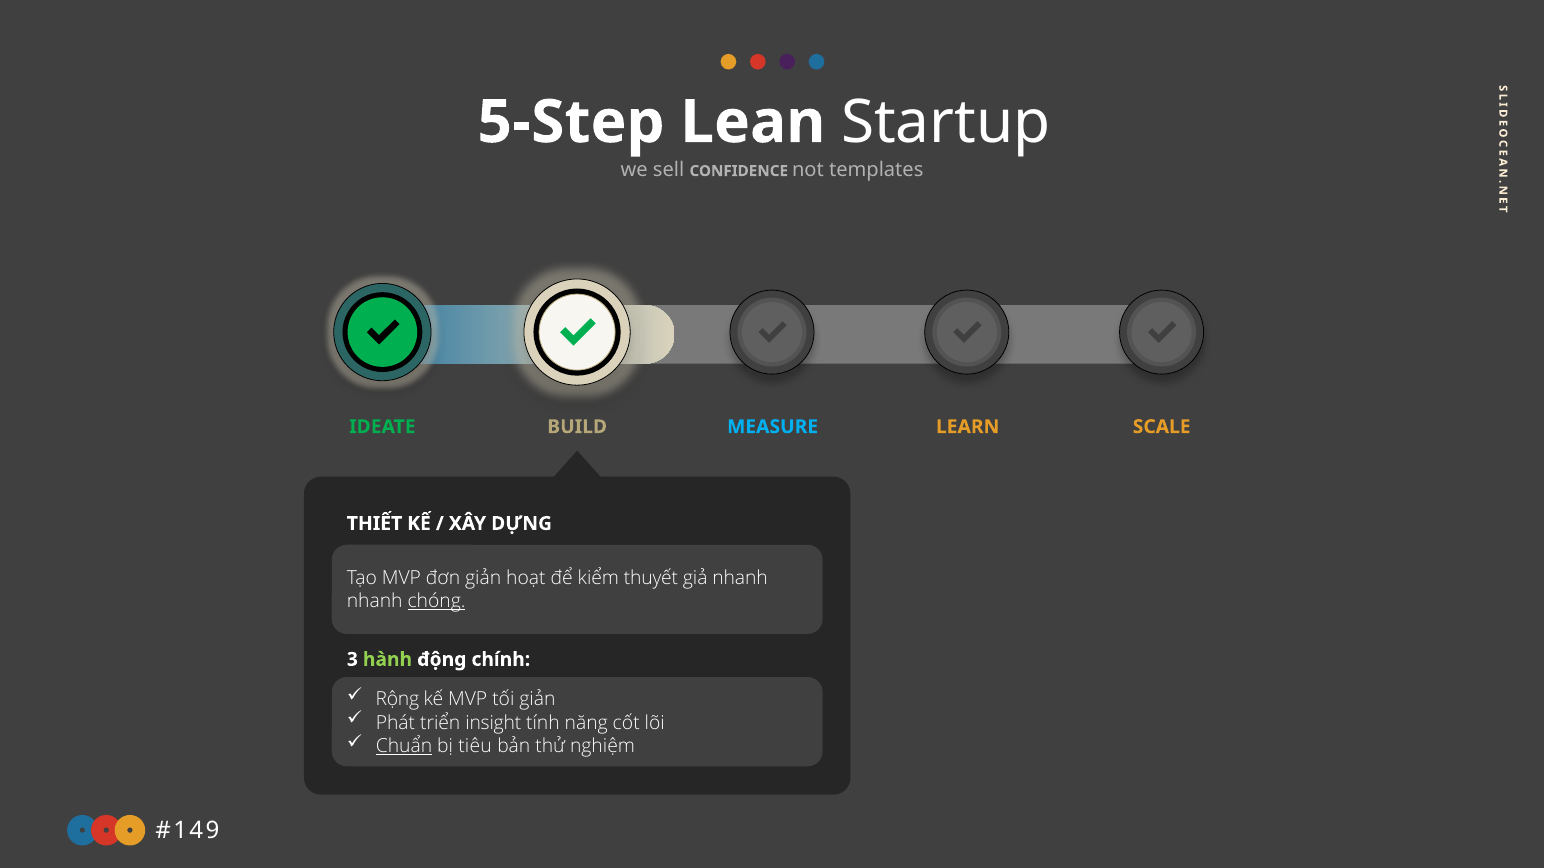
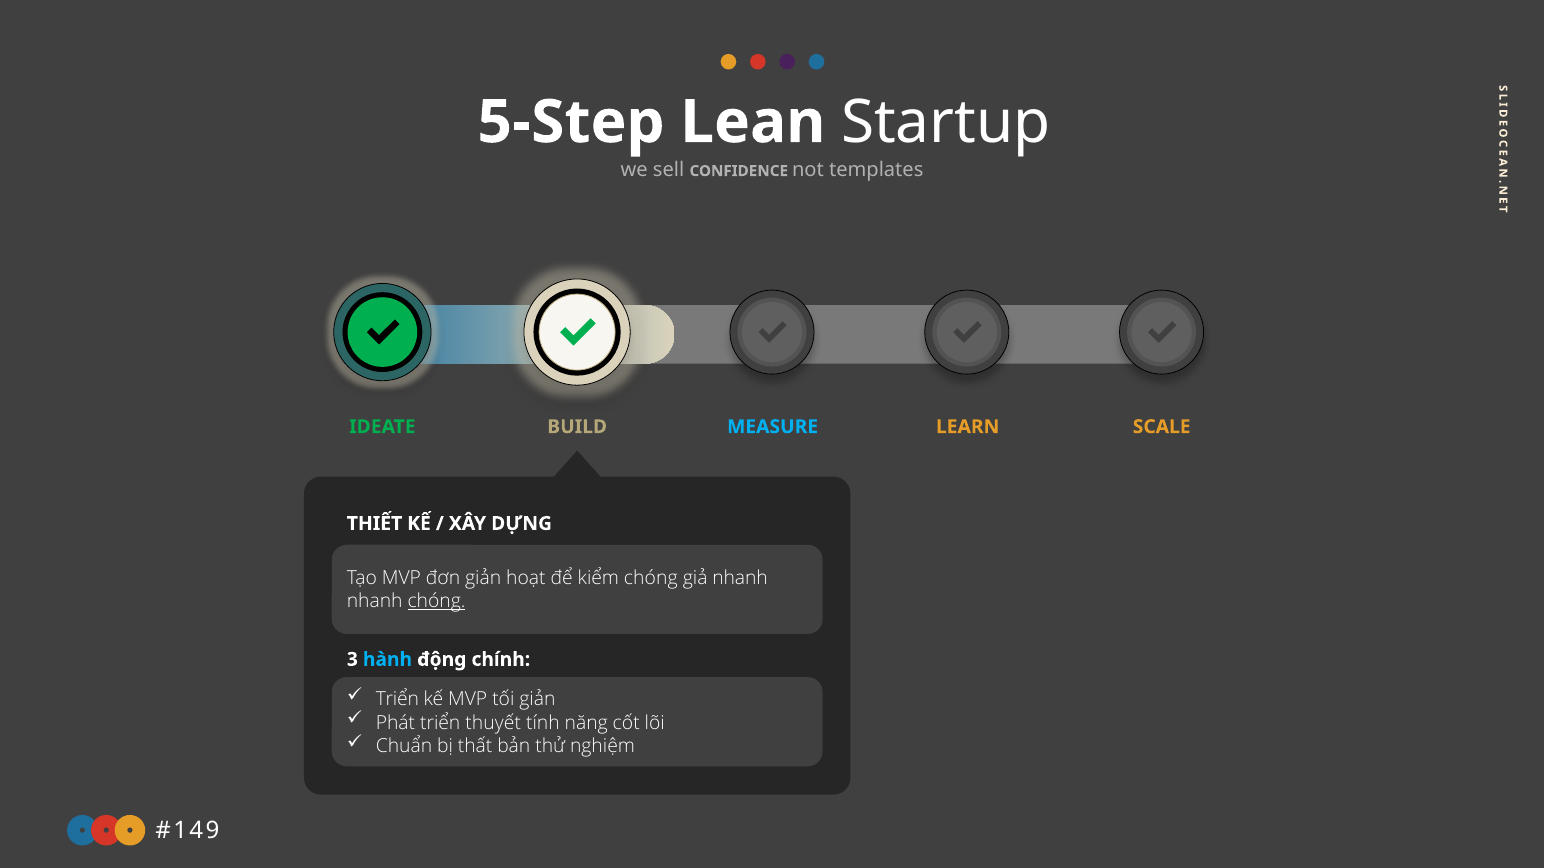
kiểm thuyết: thuyết -> chóng
hành colour: light green -> light blue
Rộng at (397, 700): Rộng -> Triển
insight: insight -> thuyết
Chuẩn underline: present -> none
tiêu: tiêu -> thất
